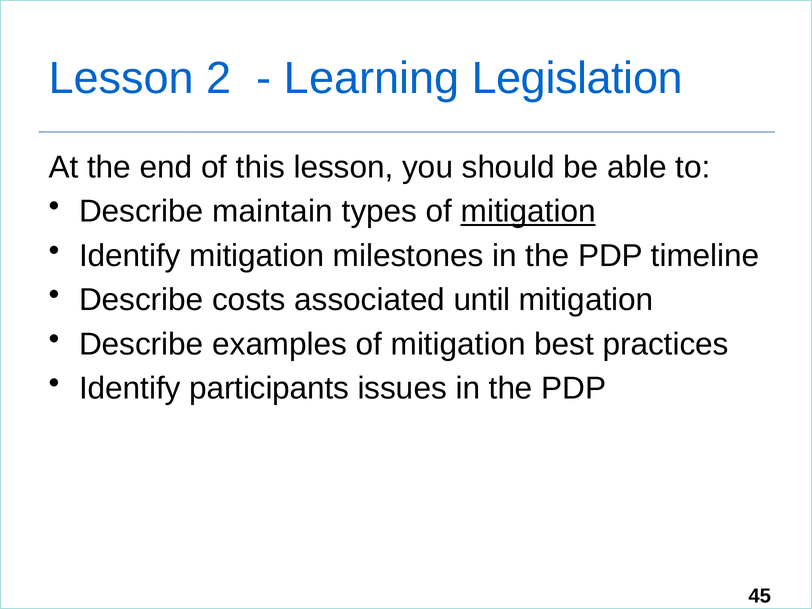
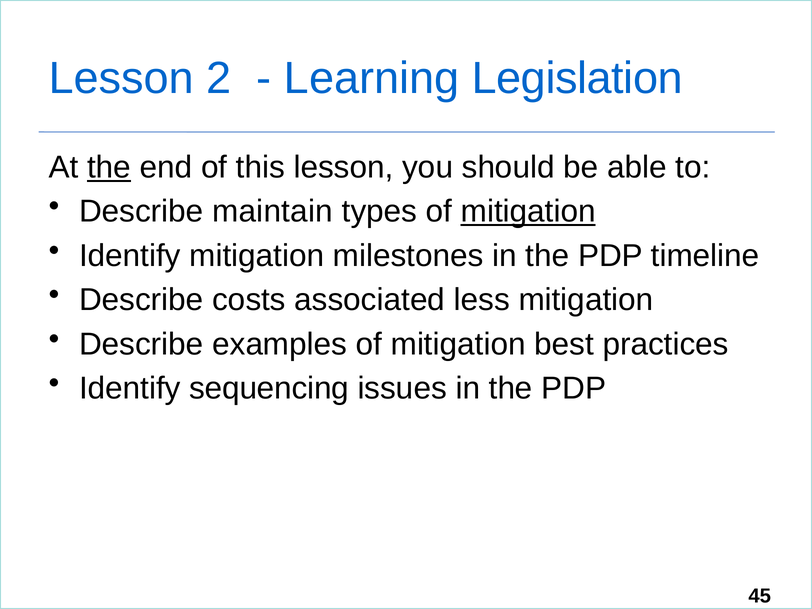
the at (109, 167) underline: none -> present
until: until -> less
participants: participants -> sequencing
